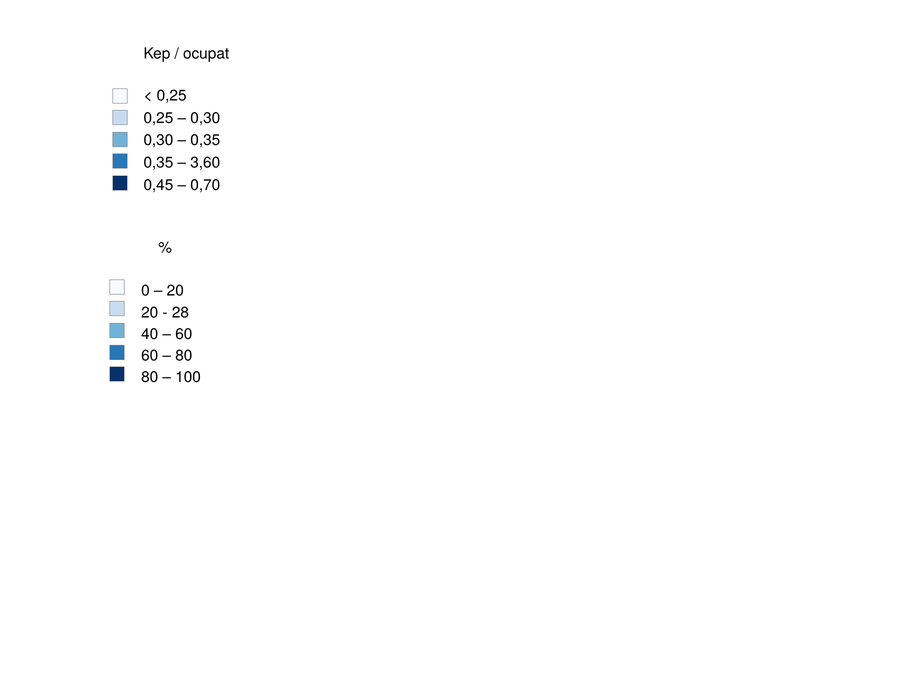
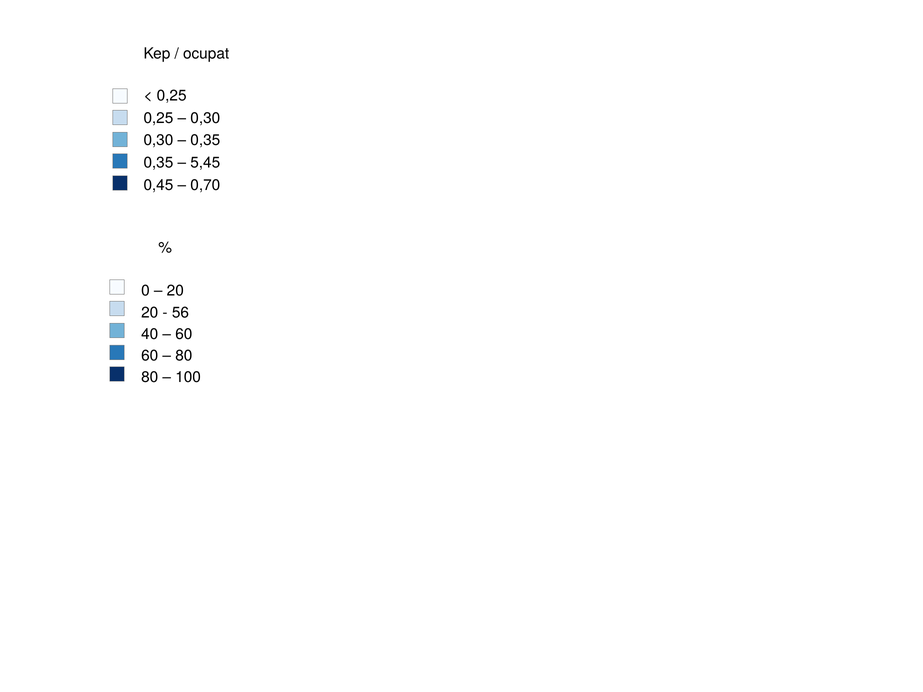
3,60: 3,60 -> 5,45
28: 28 -> 56
